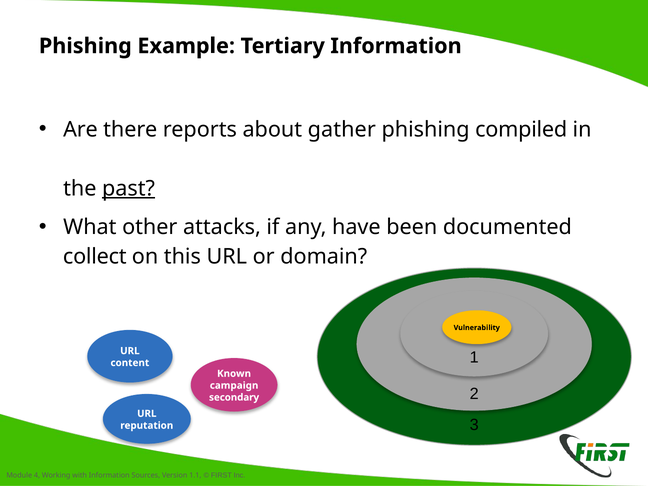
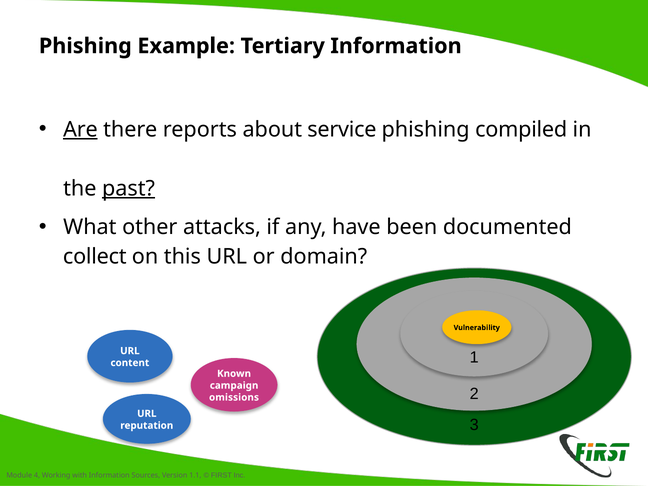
Are underline: none -> present
gather: gather -> service
secondary: secondary -> omissions
